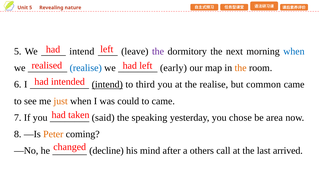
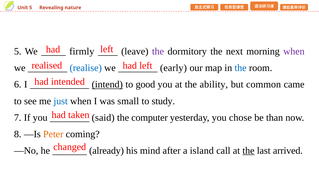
intend at (82, 52): intend -> firmly
when at (294, 52) colour: blue -> purple
the at (241, 68) colour: orange -> blue
third: third -> good
the realise: realise -> ability
just colour: orange -> blue
could: could -> small
to came: came -> study
speaking: speaking -> computer
area: area -> than
decline: decline -> already
others: others -> island
the at (248, 151) underline: none -> present
